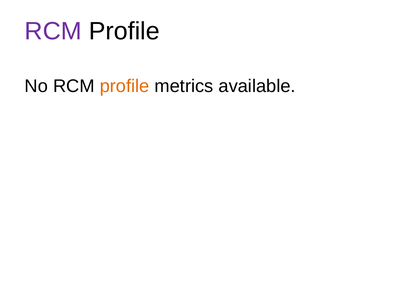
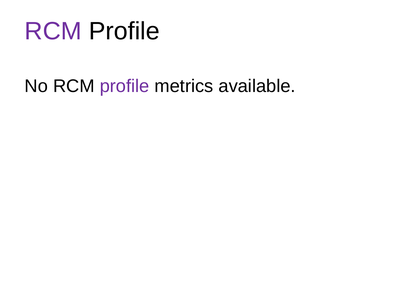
profile at (125, 86) colour: orange -> purple
